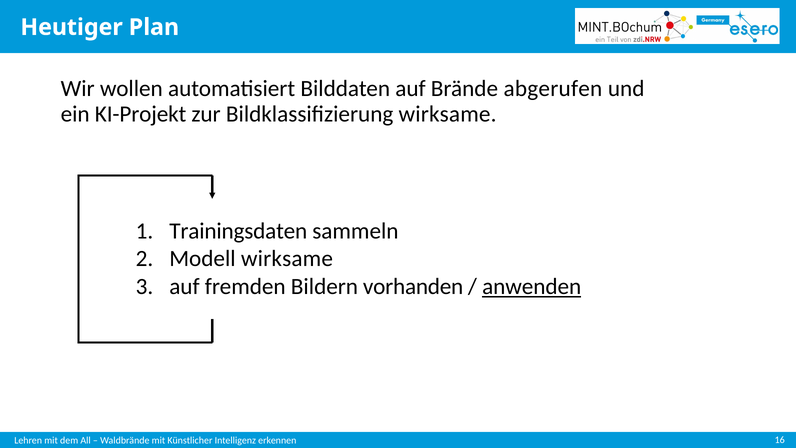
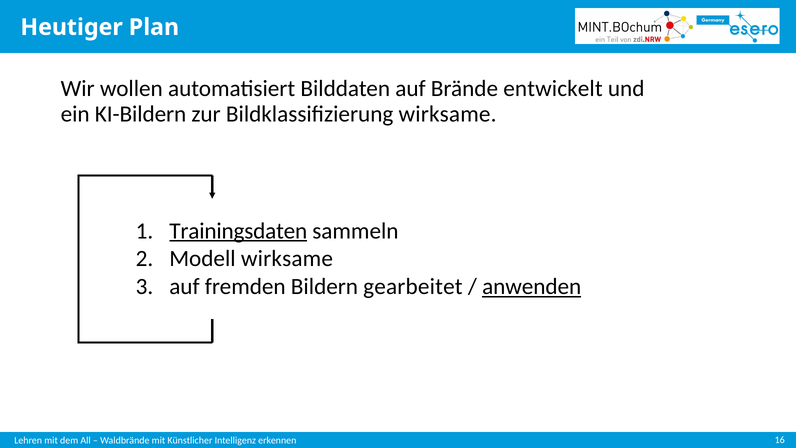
abgerufen: abgerufen -> entwickelt
KI-Projekt: KI-Projekt -> KI-Bildern
Trainingsdaten underline: none -> present
vorhanden: vorhanden -> gearbeitet
